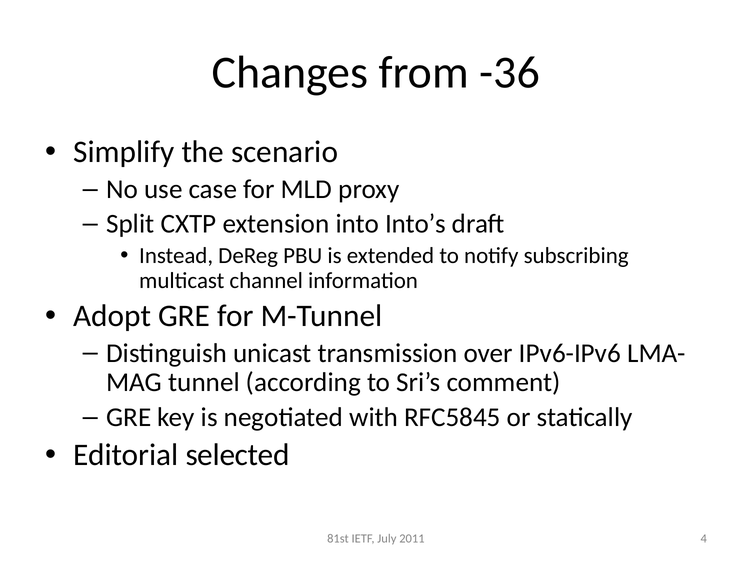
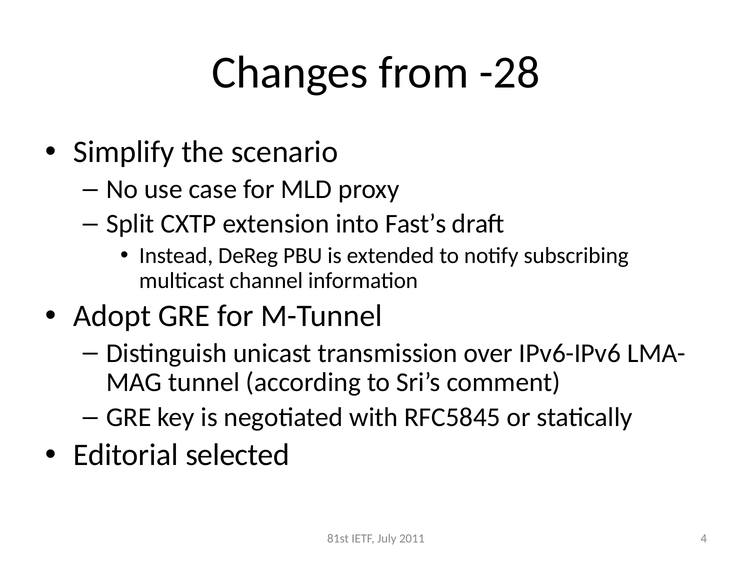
-36: -36 -> -28
Into’s: Into’s -> Fast’s
